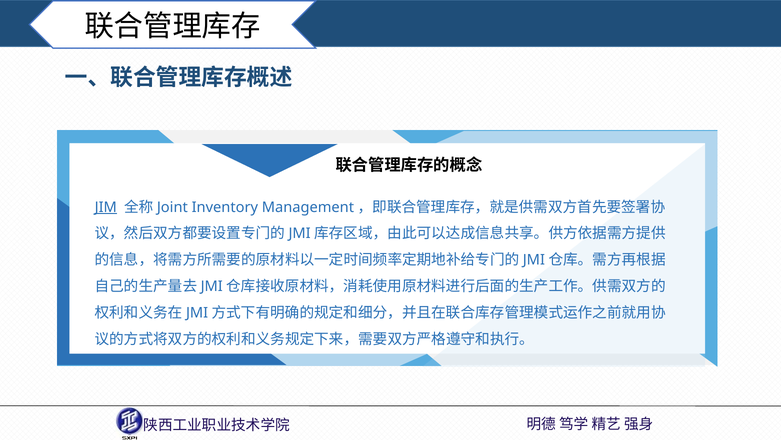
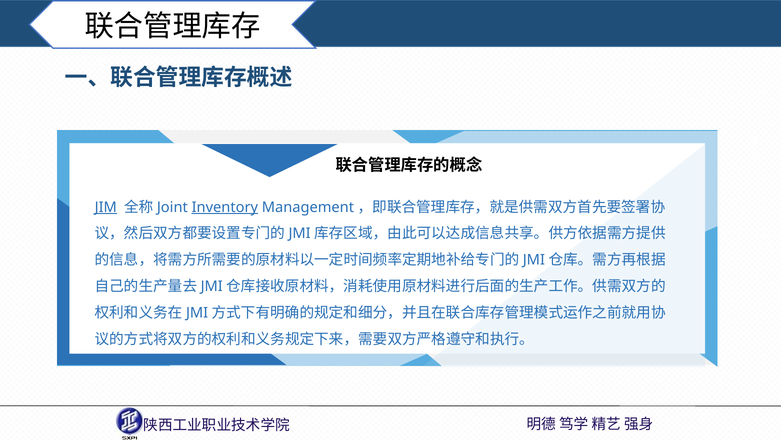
Inventory underline: none -> present
